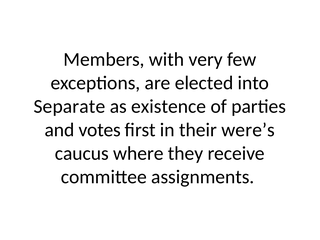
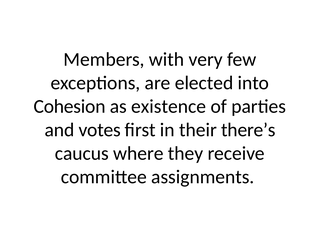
Separate: Separate -> Cohesion
were’s: were’s -> there’s
